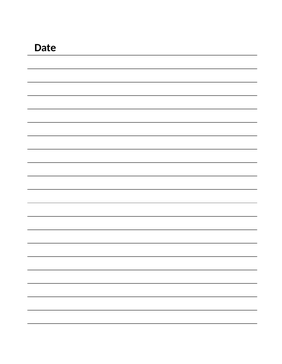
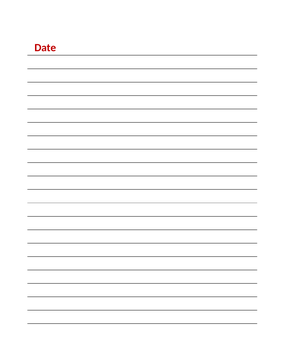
Date colour: black -> red
